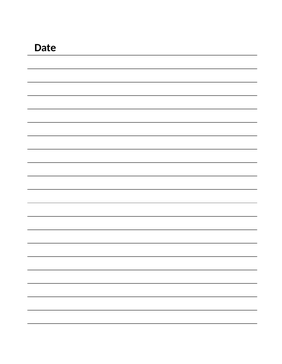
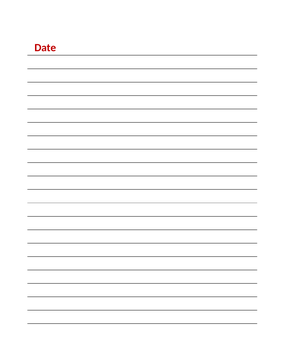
Date colour: black -> red
